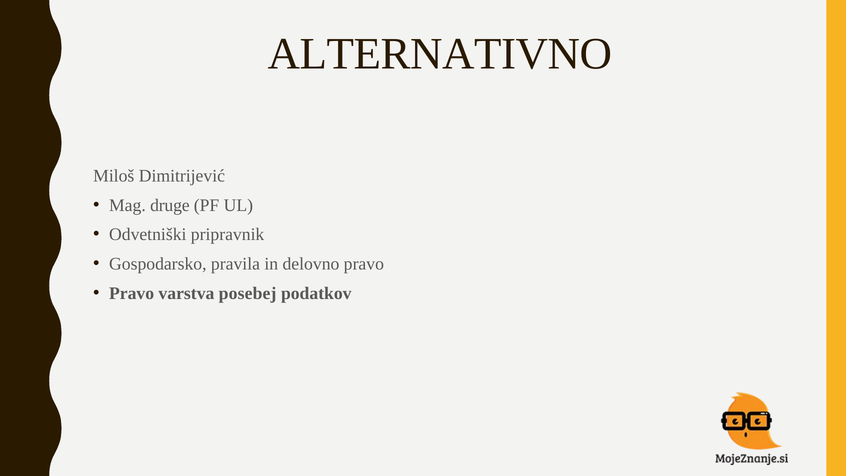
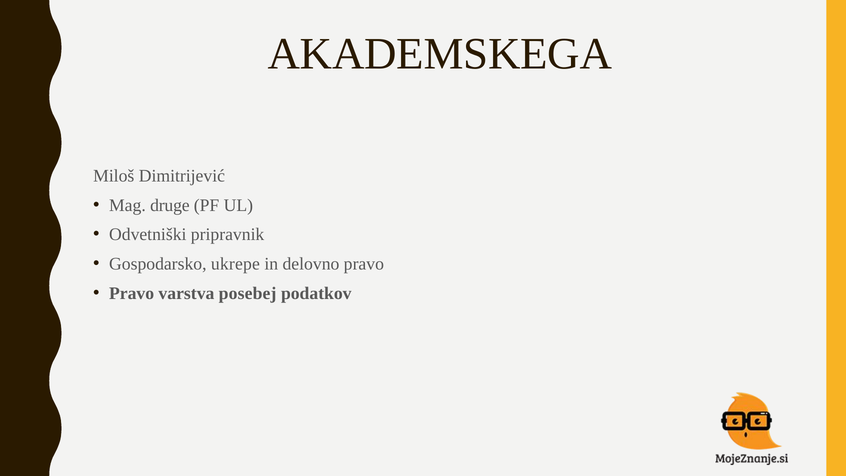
ALTERNATIVNO: ALTERNATIVNO -> AKADEMSKEGA
pravila: pravila -> ukrepe
